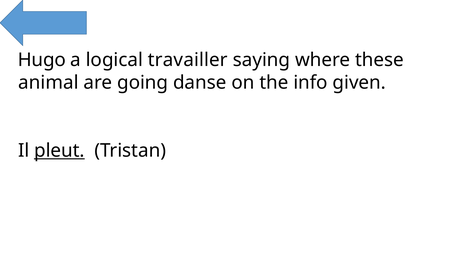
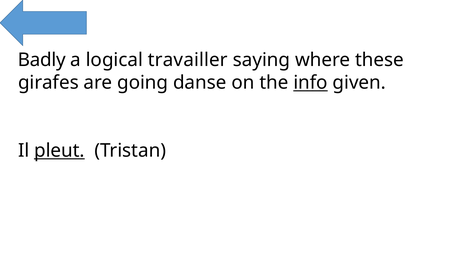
Hugo: Hugo -> Badly
animal: animal -> girafes
info underline: none -> present
